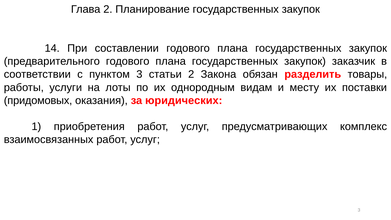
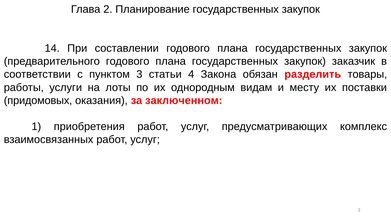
статьи 2: 2 -> 4
юридических: юридических -> заключенном
